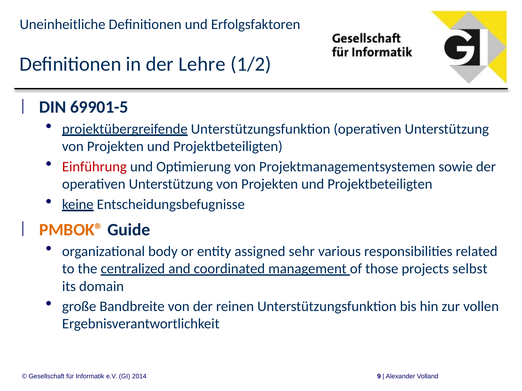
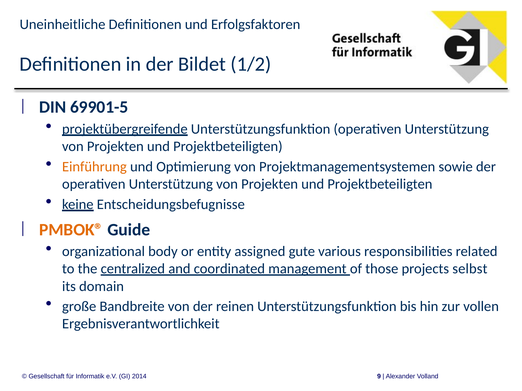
Lehre: Lehre -> Bildet
Einführung colour: red -> orange
sehr: sehr -> gute
